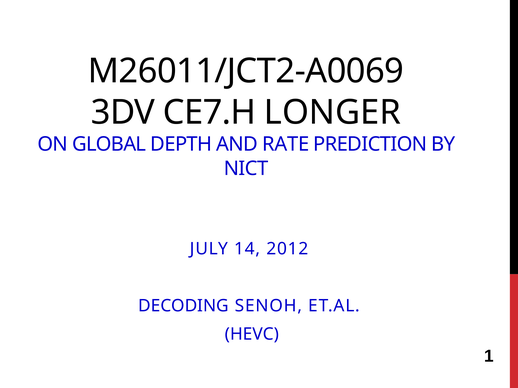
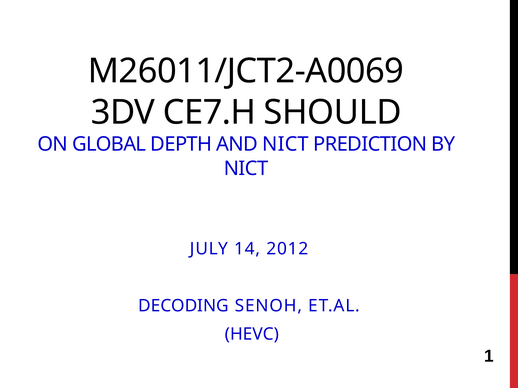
LONGER: LONGER -> SHOULD
AND RATE: RATE -> NICT
